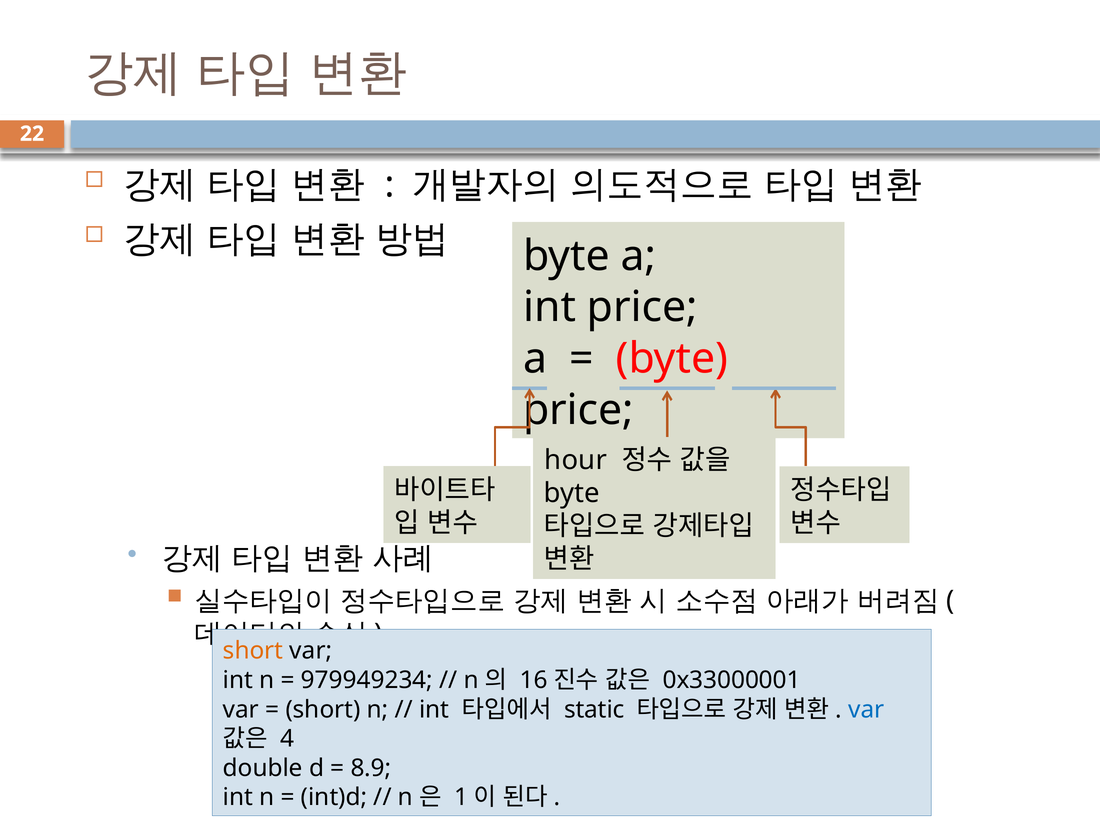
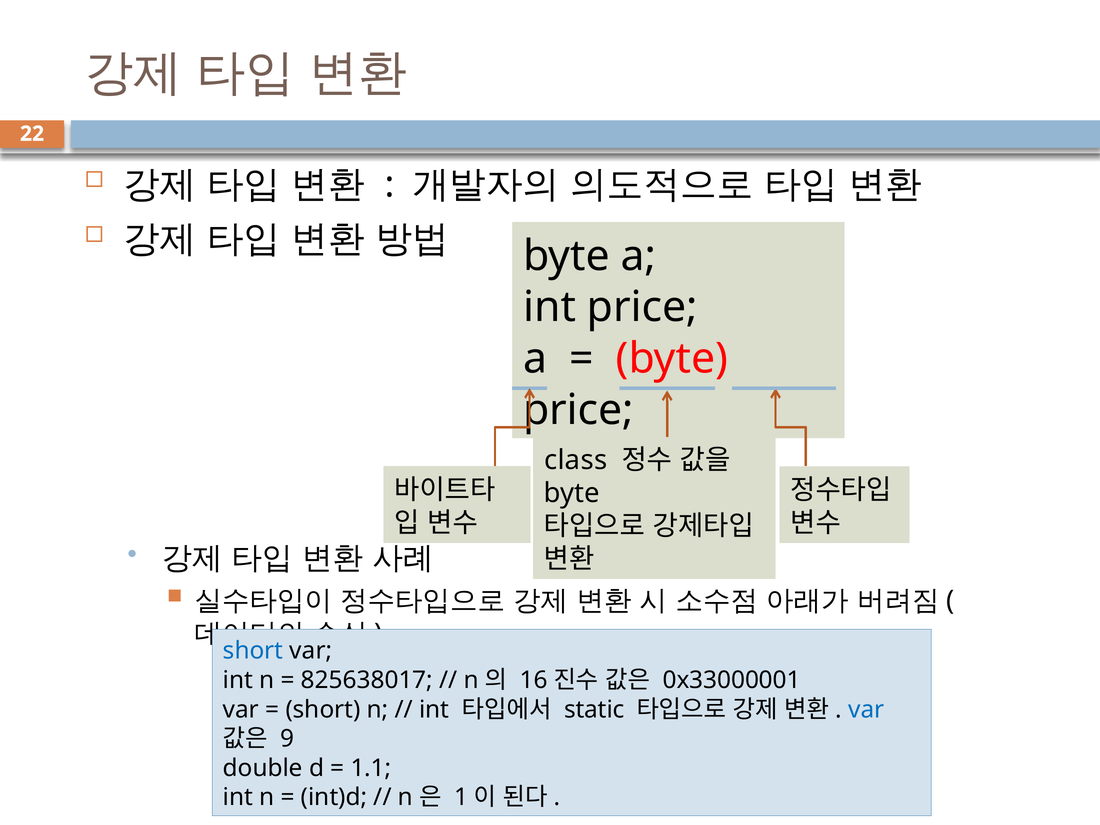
hour: hour -> class
short at (253, 651) colour: orange -> blue
979949234: 979949234 -> 825638017
4: 4 -> 9
8.9: 8.9 -> 1.1
